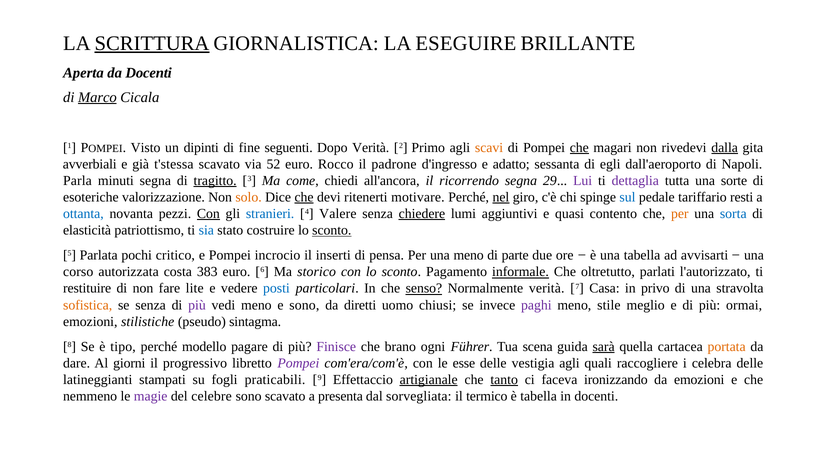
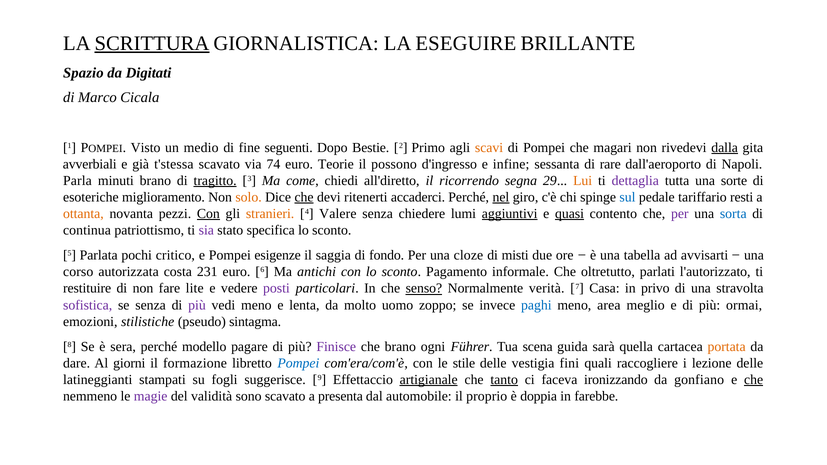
Aperta: Aperta -> Spazio
da Docenti: Docenti -> Digitati
Marco underline: present -> none
dipinti: dipinti -> medio
Dopo Verità: Verità -> Bestie
che at (579, 148) underline: present -> none
52: 52 -> 74
Rocco: Rocco -> Teorie
padrone: padrone -> possono
adatto: adatto -> infine
egli: egli -> rare
minuti segna: segna -> brano
all'ancora: all'ancora -> all'diretto
Lui colour: purple -> orange
valorizzazione: valorizzazione -> miglioramento
motivare: motivare -> accaderci
ottanta colour: blue -> orange
stranieri colour: blue -> orange
chiedere underline: present -> none
aggiuntivi underline: none -> present
quasi underline: none -> present
per at (680, 214) colour: orange -> purple
elasticità: elasticità -> continua
sia colour: blue -> purple
costruire: costruire -> specifica
sconto at (332, 230) underline: present -> none
incrocio: incrocio -> esigenze
inserti: inserti -> saggia
pensa: pensa -> fondo
una meno: meno -> cloze
parte: parte -> misti
383: 383 -> 231
storico: storico -> antichi
informale underline: present -> none
posti colour: blue -> purple
sofistica colour: orange -> purple
e sono: sono -> lenta
diretti: diretti -> molto
chiusi: chiusi -> zoppo
paghi colour: purple -> blue
stile: stile -> area
tipo: tipo -> sera
sarà underline: present -> none
progressivo: progressivo -> formazione
Pompei at (298, 363) colour: purple -> blue
esse: esse -> stile
vestigia agli: agli -> fini
celebra: celebra -> lezione
praticabili: praticabili -> suggerisce
da emozioni: emozioni -> gonfiano
che at (754, 380) underline: none -> present
celebre: celebre -> validità
sorvegliata: sorvegliata -> automobile
termico: termico -> proprio
è tabella: tabella -> doppia
in docenti: docenti -> farebbe
